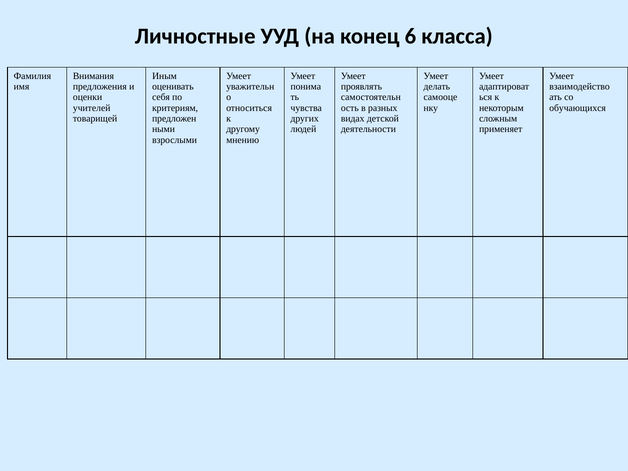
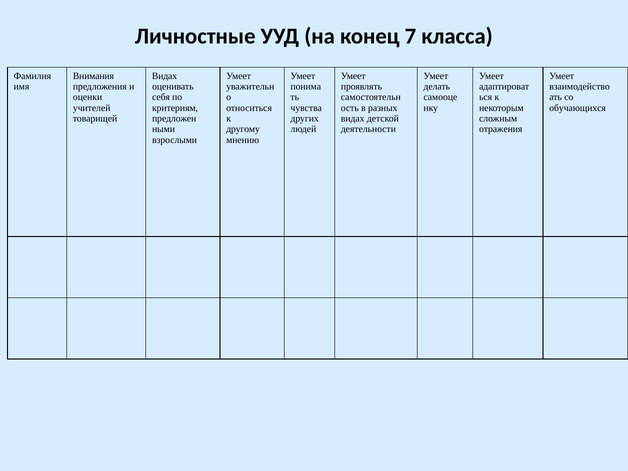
6: 6 -> 7
Иным at (164, 76): Иным -> Видах
применяет: применяет -> отражения
